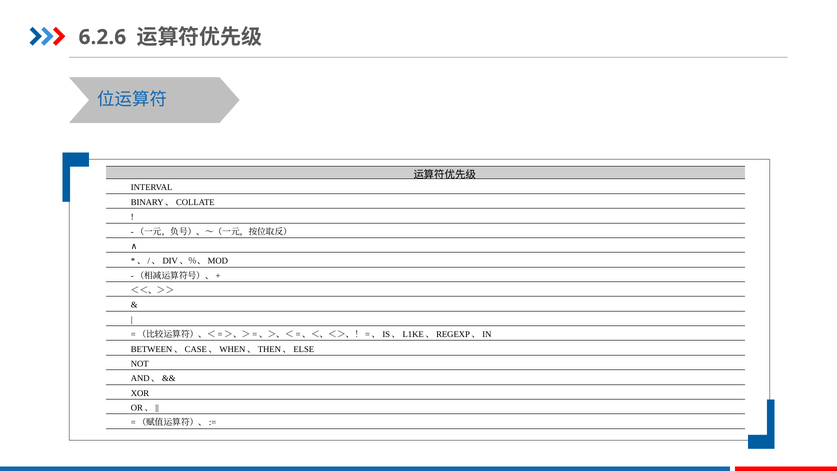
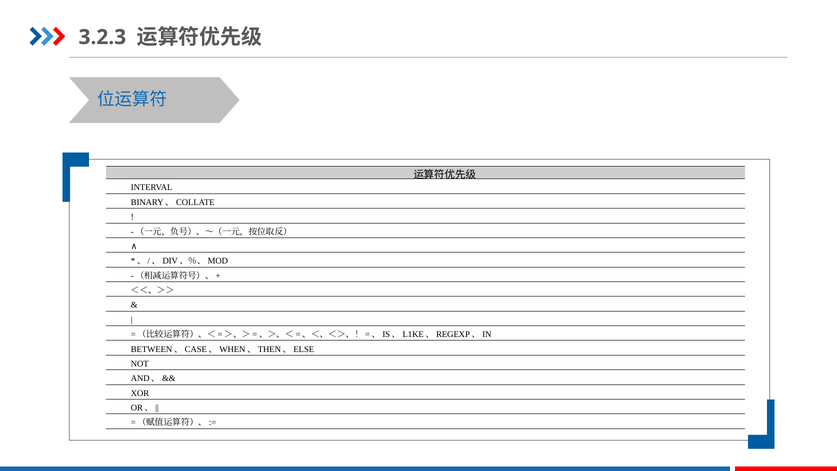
6.2.6: 6.2.6 -> 3.2.3
